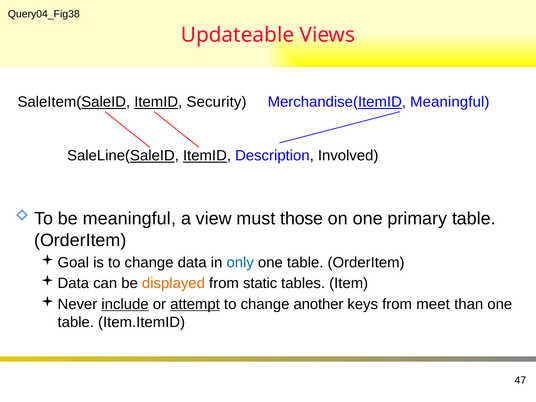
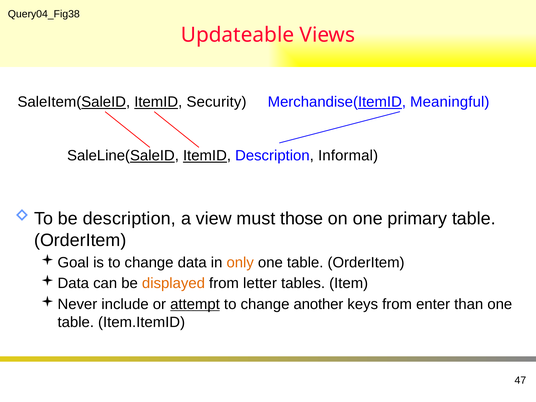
Involved: Involved -> Informal
be meaningful: meaningful -> description
only colour: blue -> orange
static: static -> letter
include underline: present -> none
meet: meet -> enter
